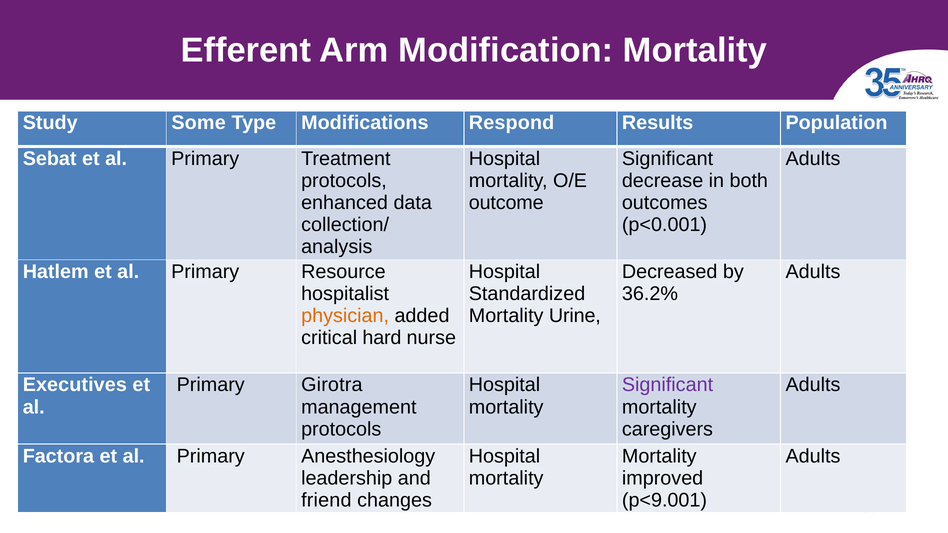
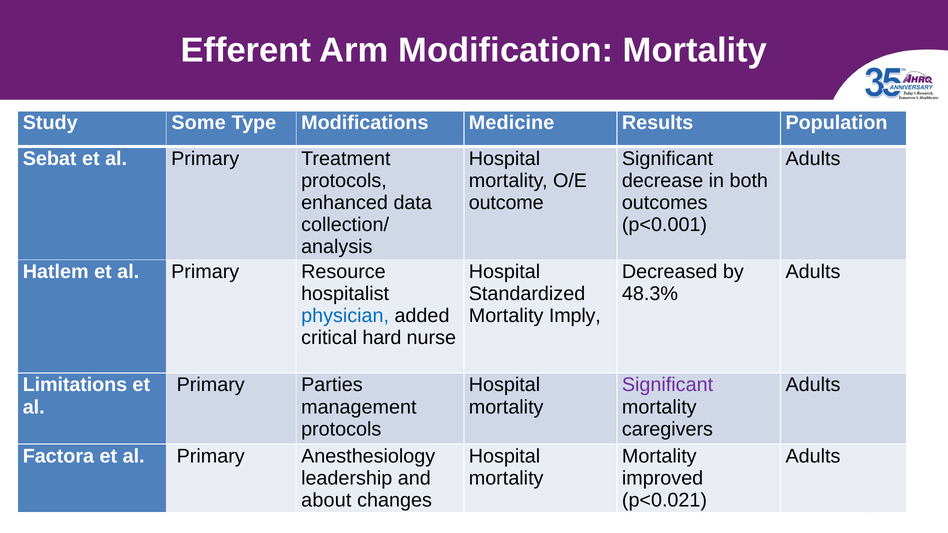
Respond: Respond -> Medicine
36.2%: 36.2% -> 48.3%
physician colour: orange -> blue
Urine: Urine -> Imply
Executives: Executives -> Limitations
Girotra: Girotra -> Parties
friend: friend -> about
p<9.001: p<9.001 -> p<0.021
